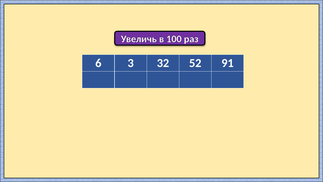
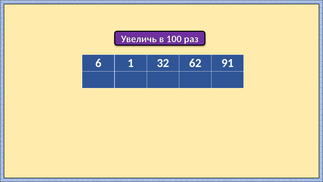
3: 3 -> 1
52: 52 -> 62
